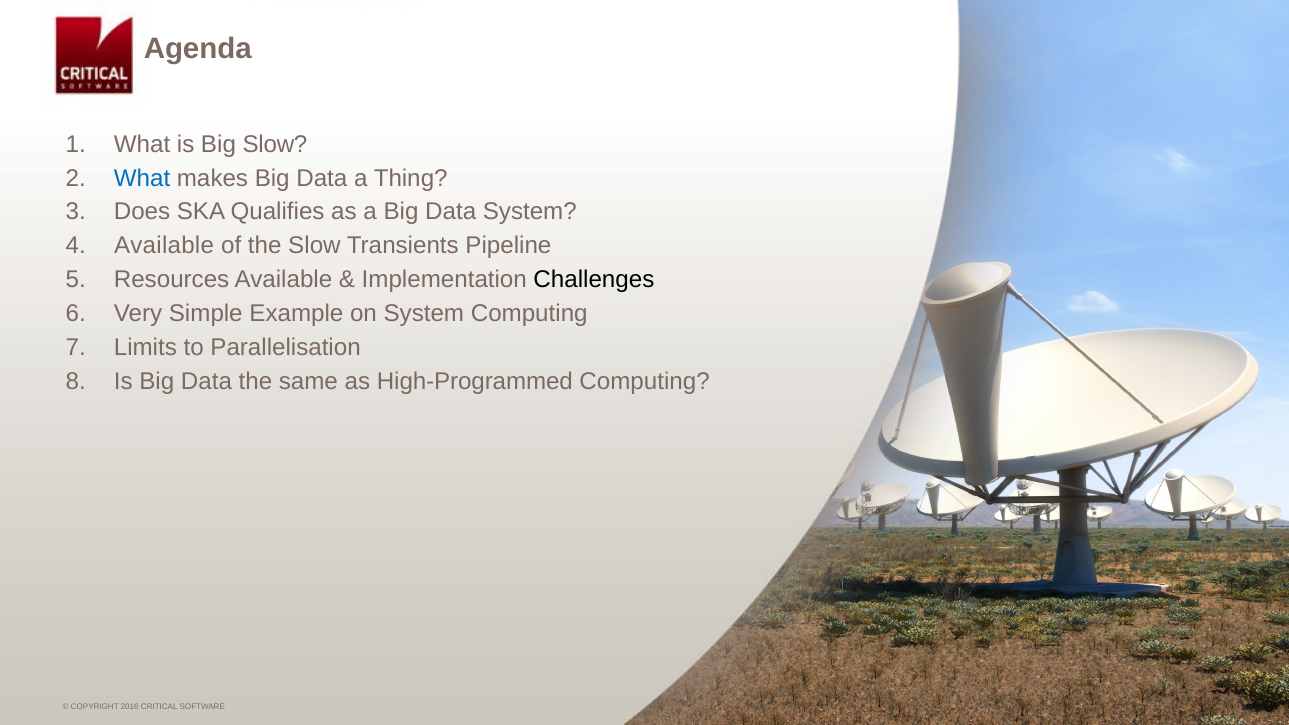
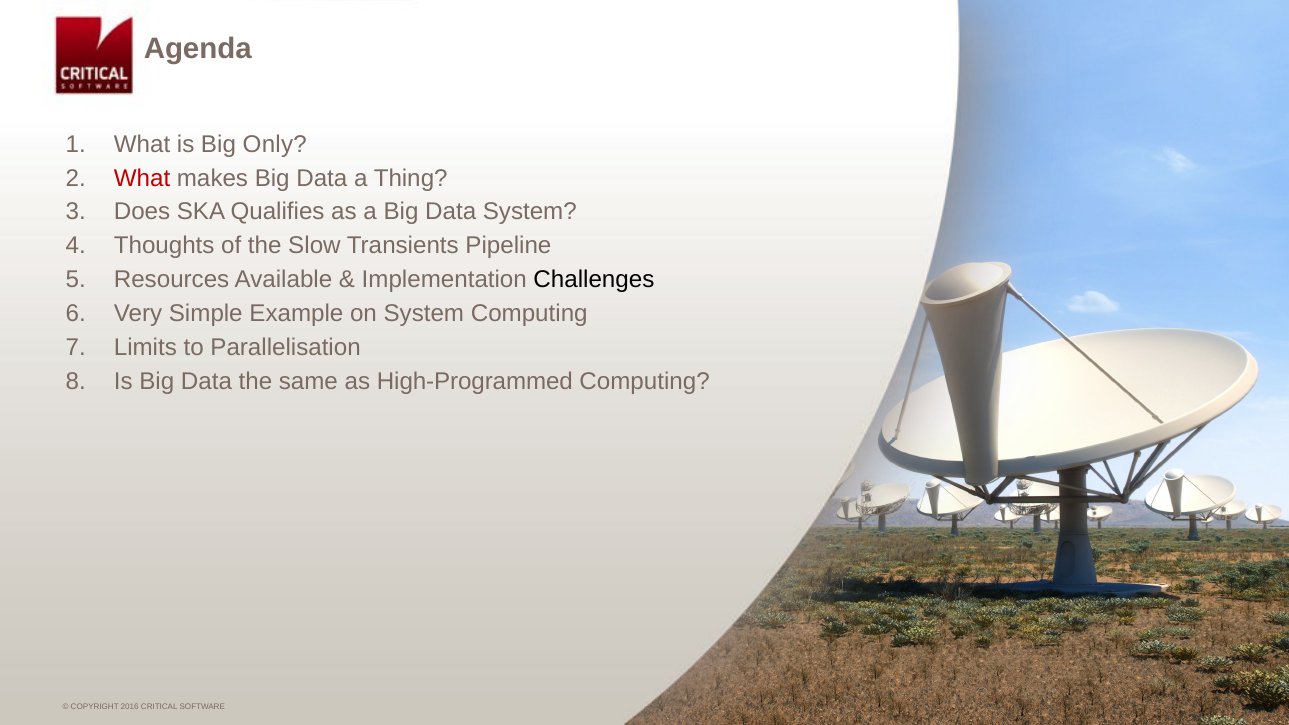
Big Slow: Slow -> Only
What at (142, 178) colour: blue -> red
Available at (164, 246): Available -> Thoughts
